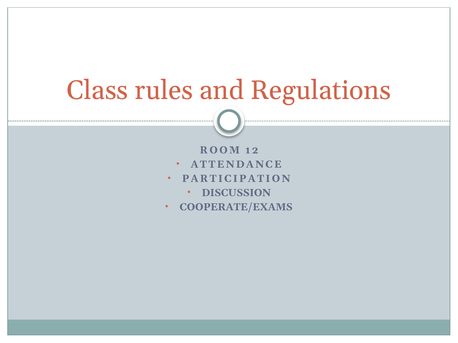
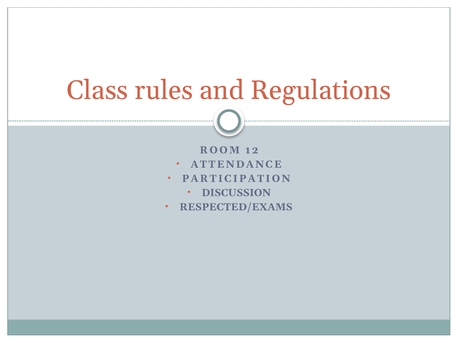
COOPERATE/EXAMS: COOPERATE/EXAMS -> RESPECTED/EXAMS
